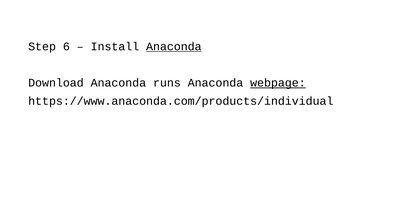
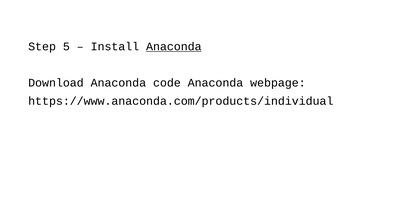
6: 6 -> 5
runs: runs -> code
webpage underline: present -> none
